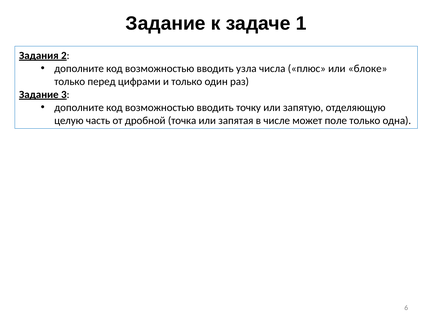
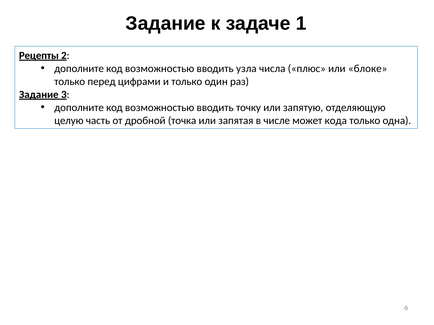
Задания: Задания -> Рецепты
поле: поле -> кода
